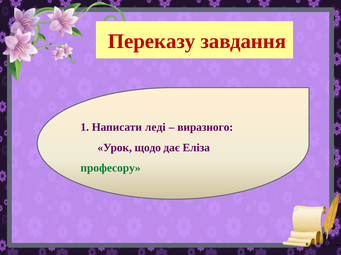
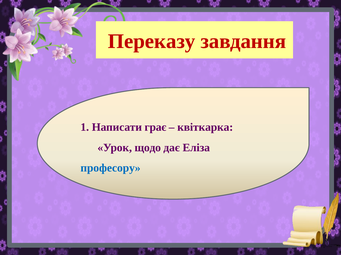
леді: леді -> грає
виразного: виразного -> квіткарка
професору colour: green -> blue
